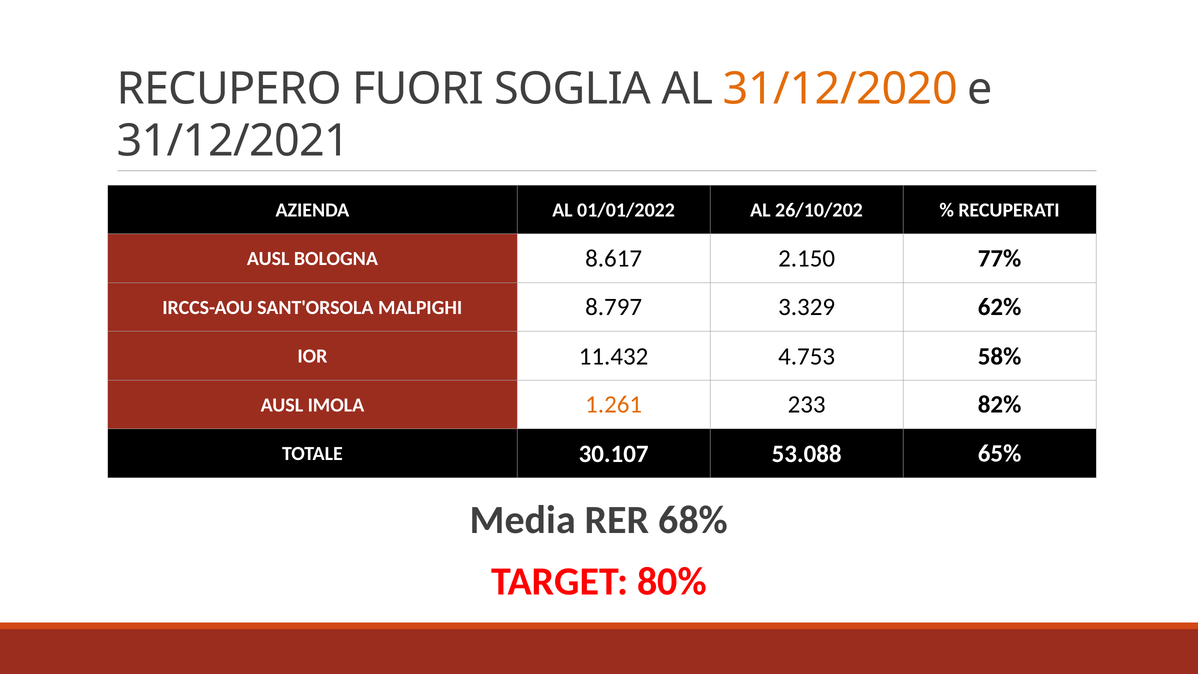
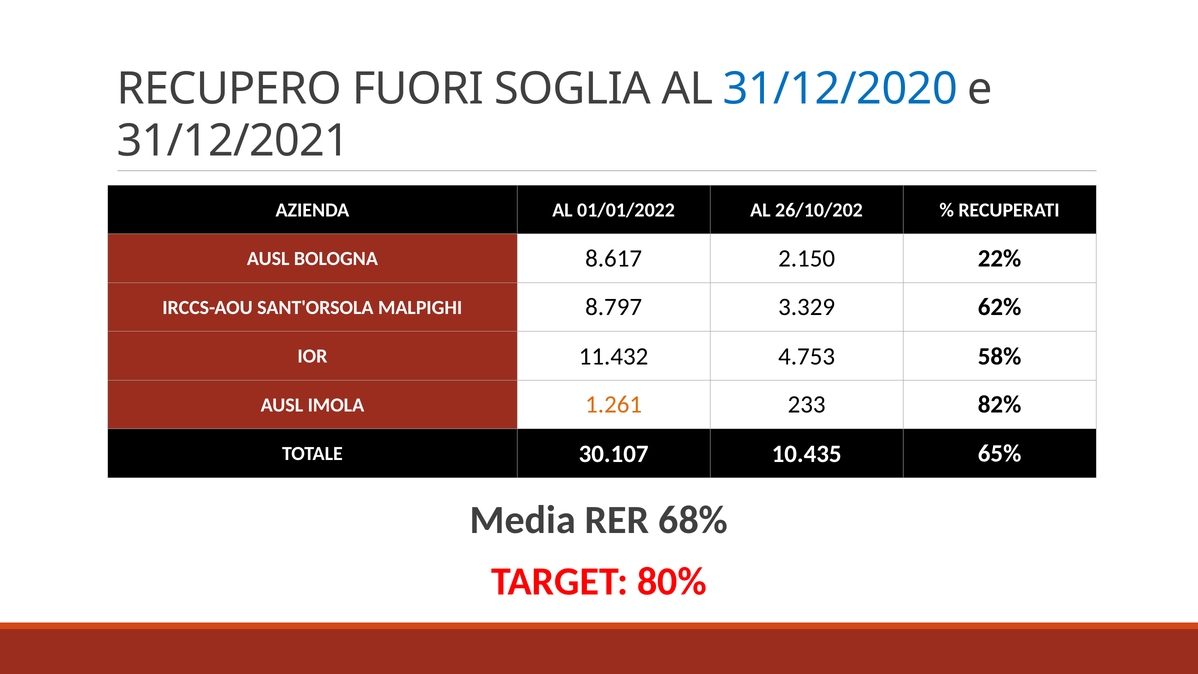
31/12/2020 colour: orange -> blue
77%: 77% -> 22%
53.088: 53.088 -> 10.435
